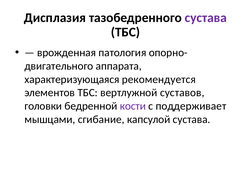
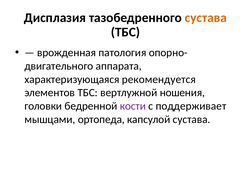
сустава at (206, 18) colour: purple -> orange
суставов: суставов -> ношения
сгибание: сгибание -> ортопеда
